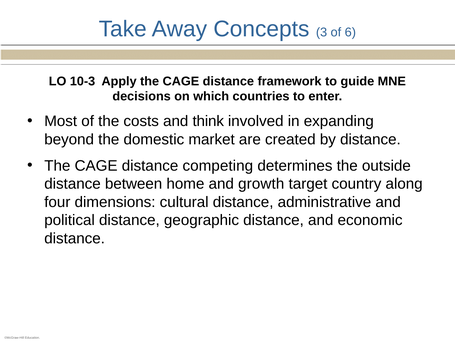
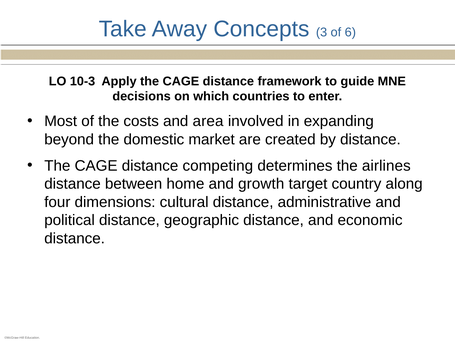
think: think -> area
outside: outside -> airlines
